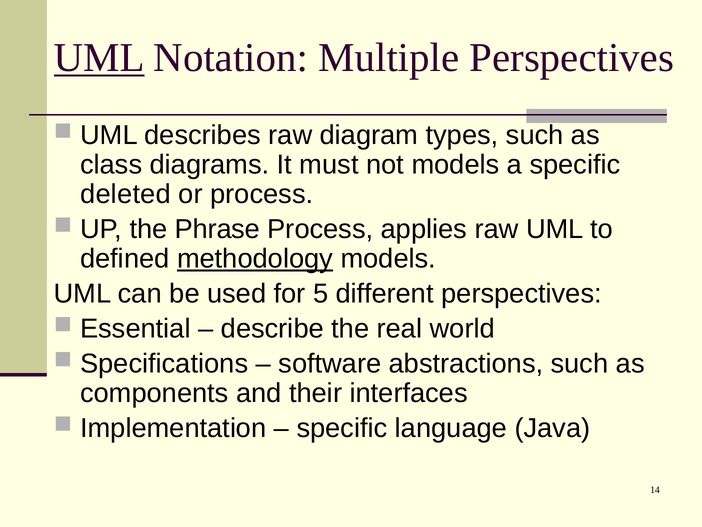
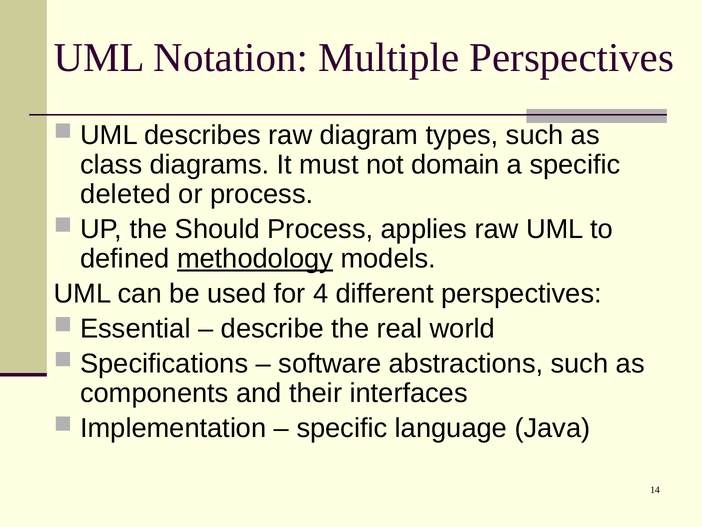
UML at (99, 58) underline: present -> none
not models: models -> domain
Phrase: Phrase -> Should
5: 5 -> 4
